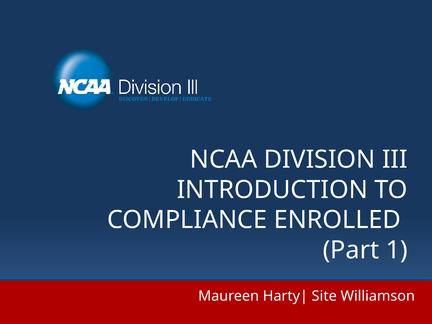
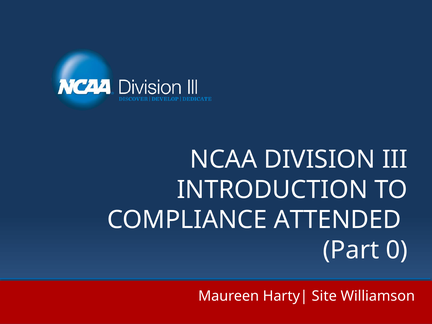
ENROLLED: ENROLLED -> ATTENDED
1: 1 -> 0
